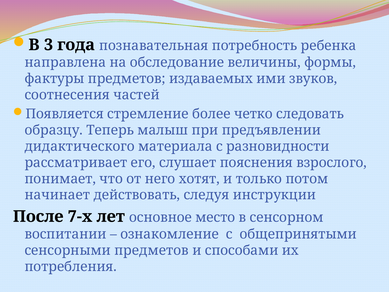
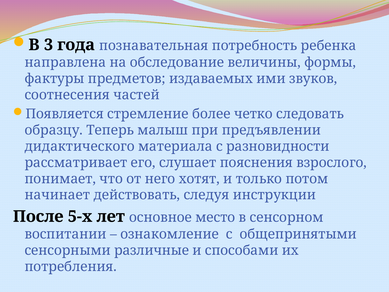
7-х: 7-х -> 5-х
сенсорными предметов: предметов -> различные
